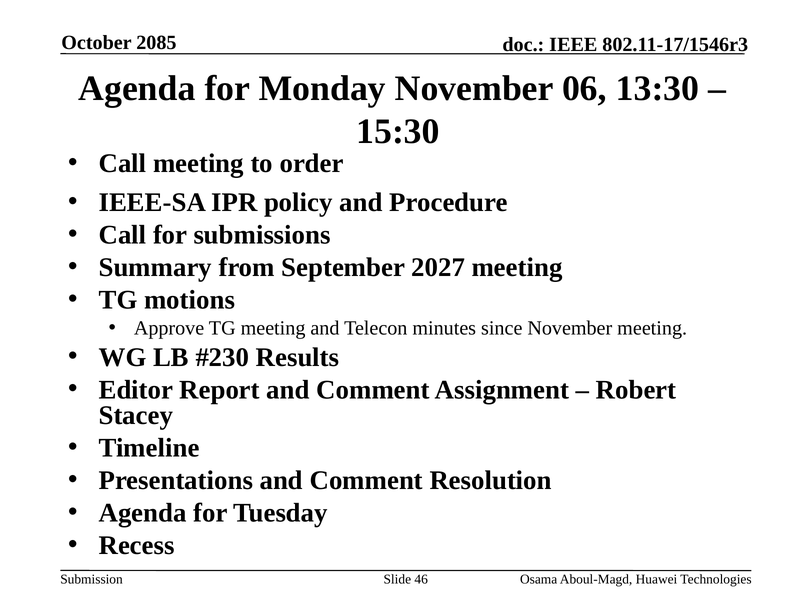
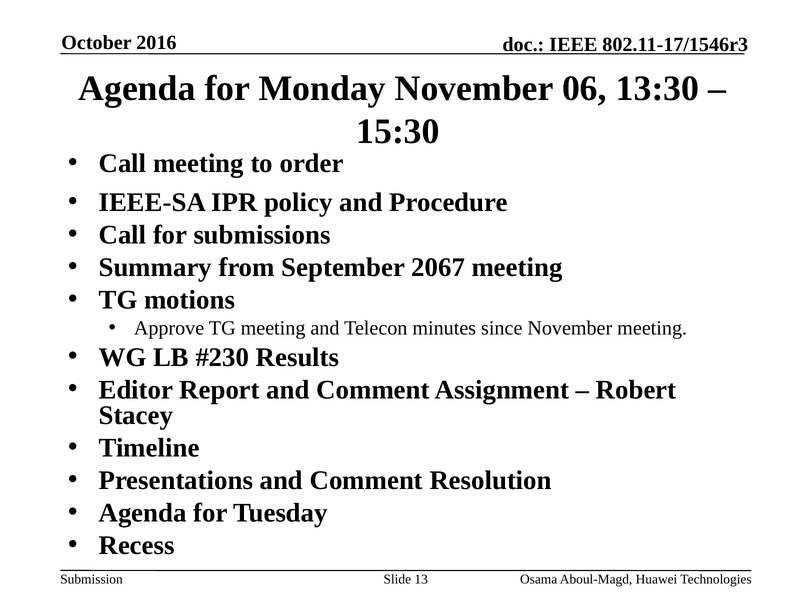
2085: 2085 -> 2016
2027: 2027 -> 2067
46: 46 -> 13
